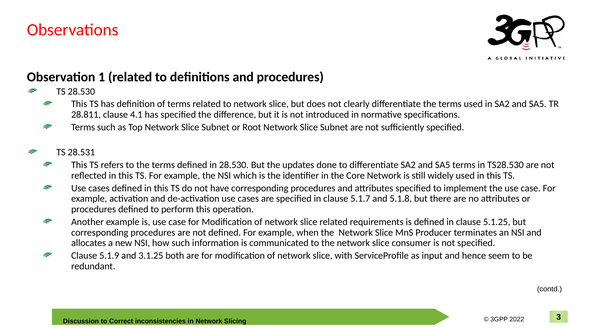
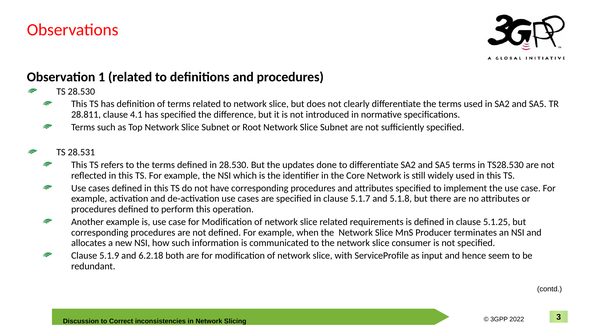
3.1.25: 3.1.25 -> 6.2.18
